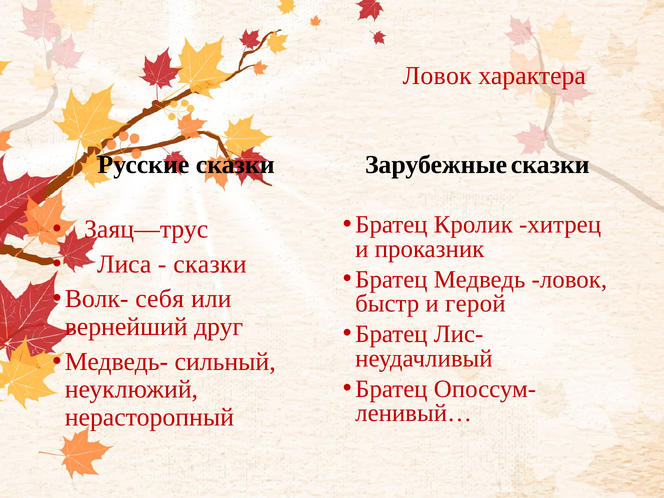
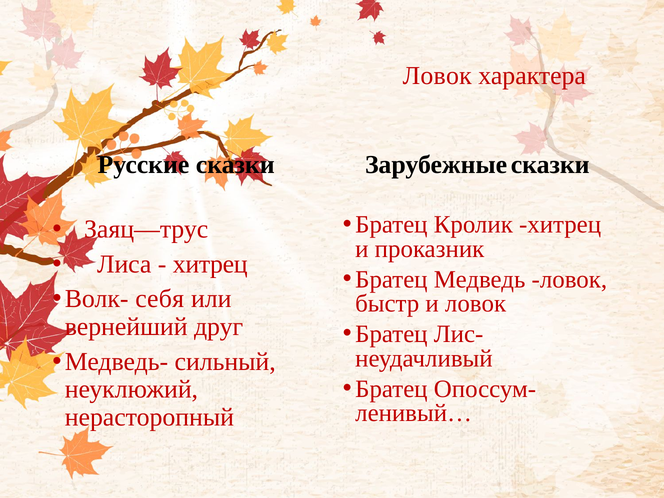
сказки at (210, 264): сказки -> хитрец
и герой: герой -> ловок
